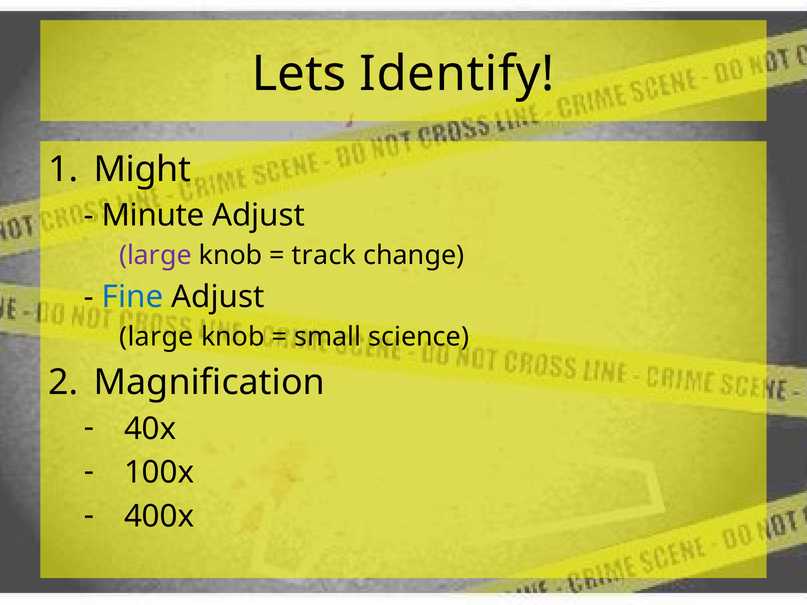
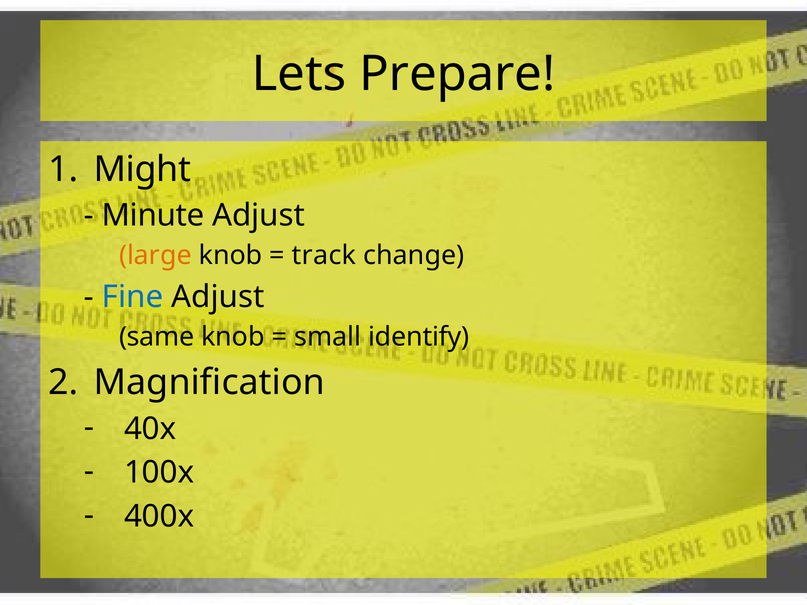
Identify: Identify -> Prepare
large at (155, 256) colour: purple -> orange
large at (156, 337): large -> same
science: science -> identify
